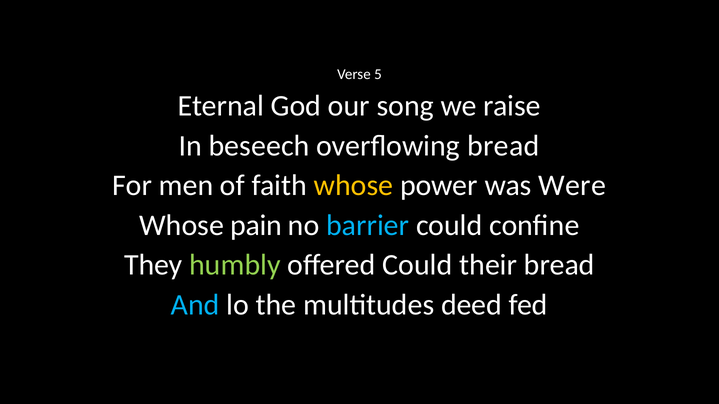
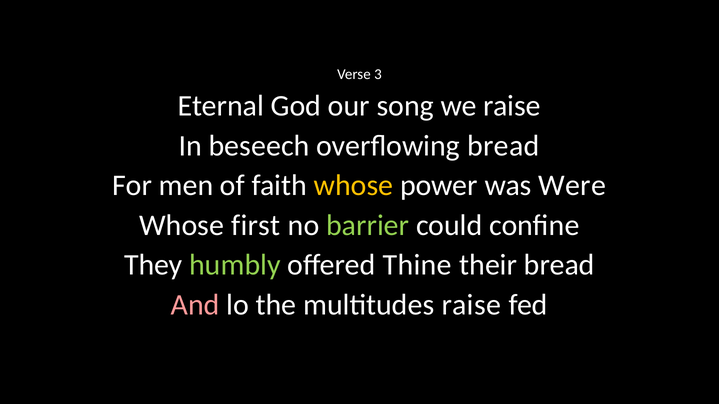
5: 5 -> 3
pain: pain -> first
barrier colour: light blue -> light green
offered Could: Could -> Thine
And colour: light blue -> pink
multitudes deed: deed -> raise
